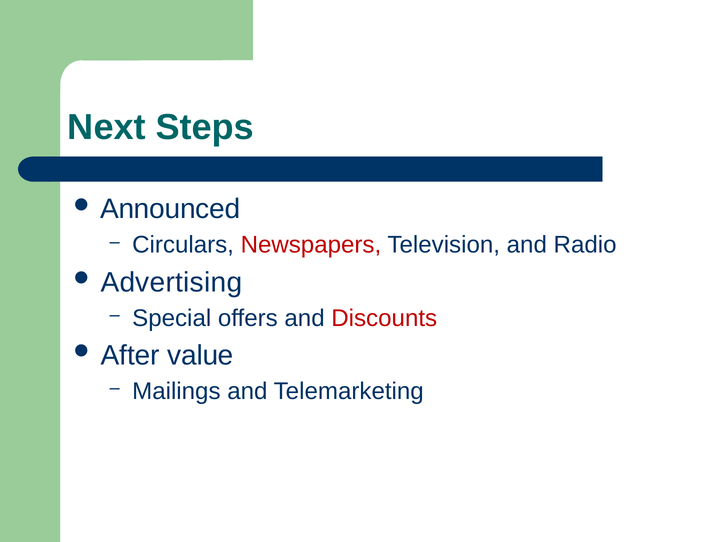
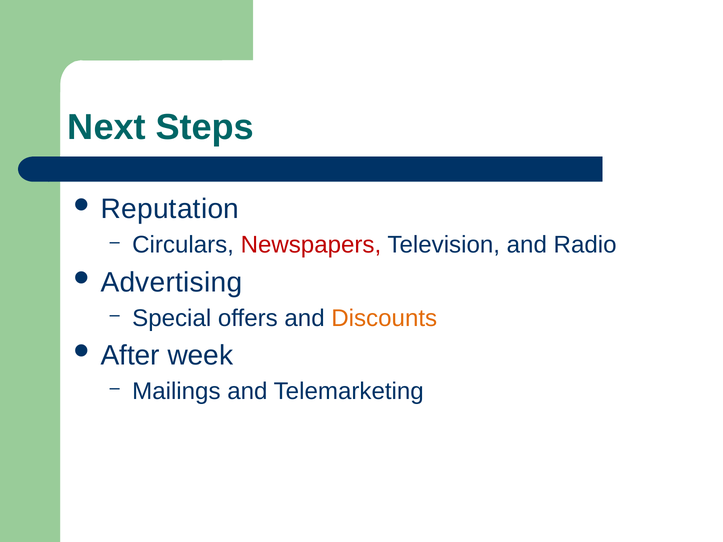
Announced: Announced -> Reputation
Discounts colour: red -> orange
value: value -> week
